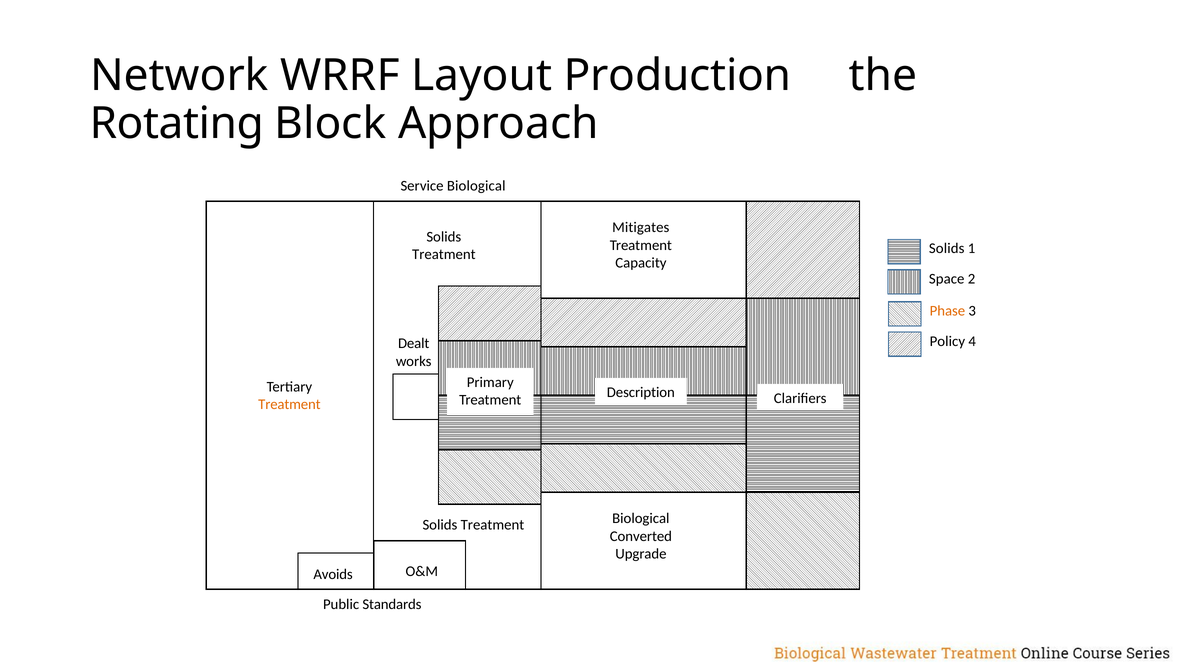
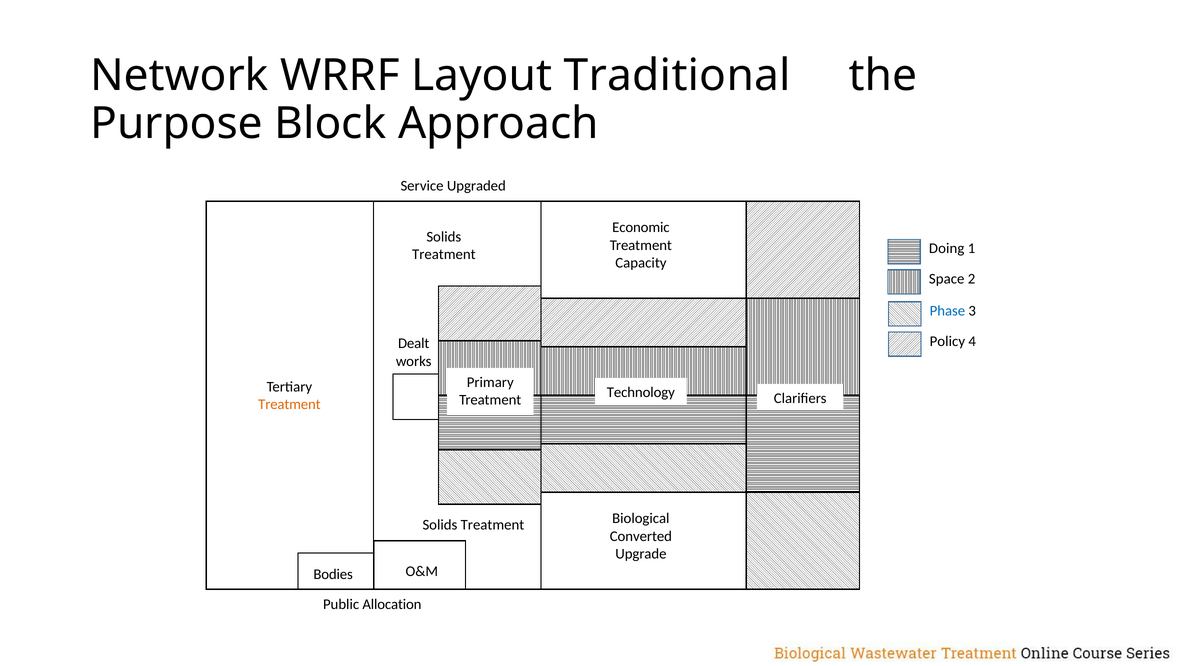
Production: Production -> Traditional
Rotating: Rotating -> Purpose
Service Biological: Biological -> Upgraded
Mitigates: Mitigates -> Economic
Solids at (947, 249): Solids -> Doing
Phase colour: orange -> blue
Description: Description -> Technology
Avoids: Avoids -> Bodies
Standards: Standards -> Allocation
